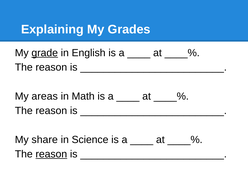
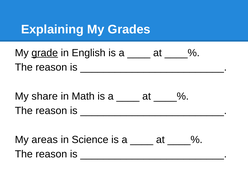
areas: areas -> share
share: share -> areas
reason at (51, 154) underline: present -> none
